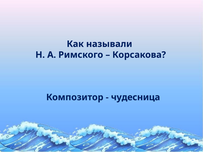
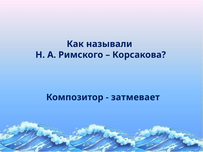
чудесница: чудесница -> затмевает
